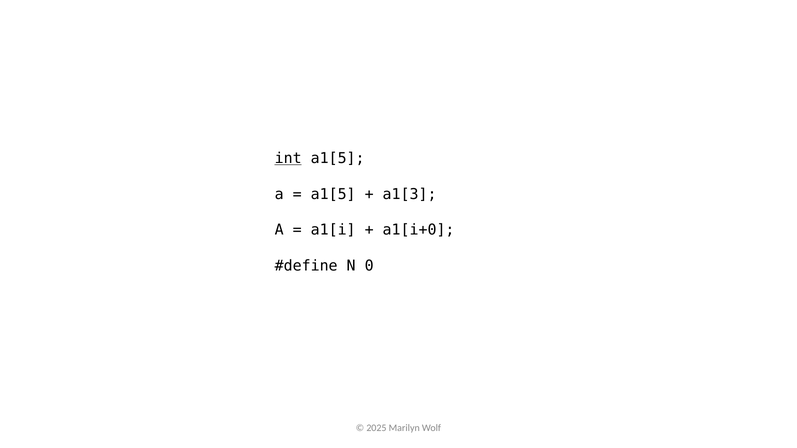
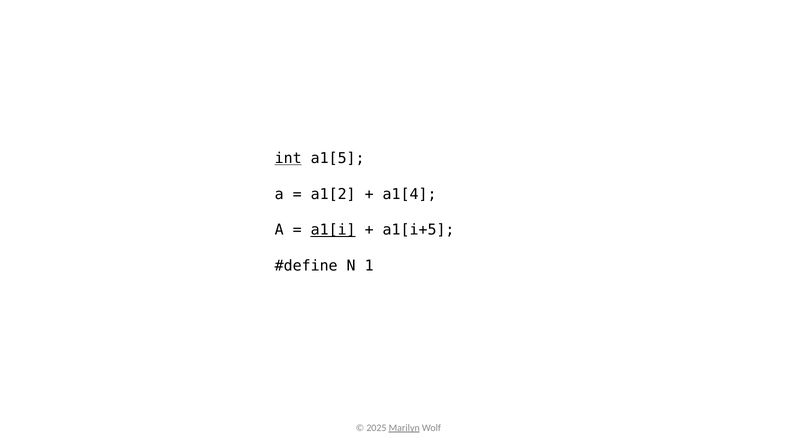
a1[5 at (333, 194): a1[5 -> a1[2
a1[3: a1[3 -> a1[4
a1[i underline: none -> present
a1[i+0: a1[i+0 -> a1[i+5
0: 0 -> 1
Marilyn underline: none -> present
